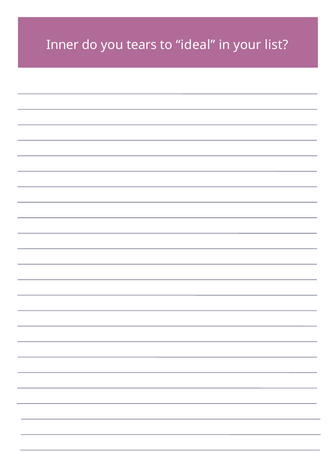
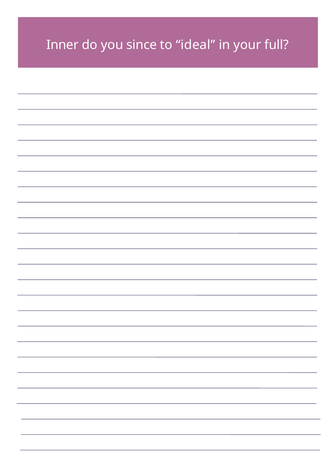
tears: tears -> since
list: list -> full
